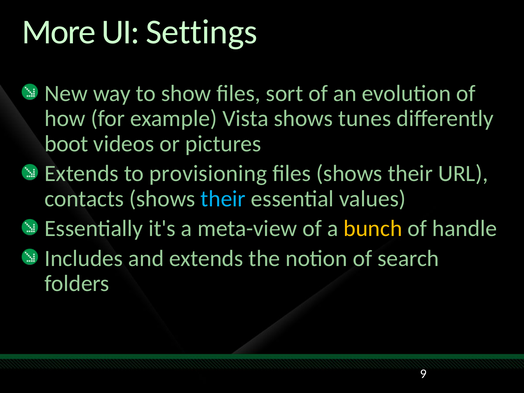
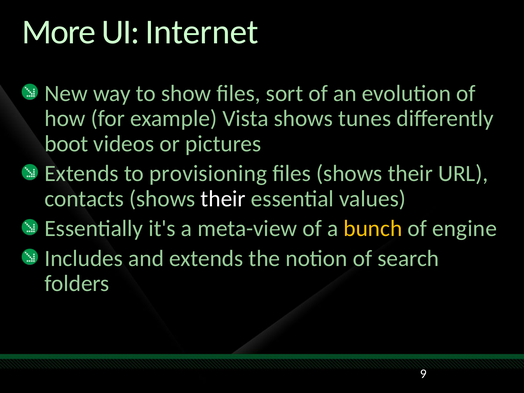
Settings: Settings -> Internet
their at (223, 199) colour: light blue -> white
handle: handle -> engine
